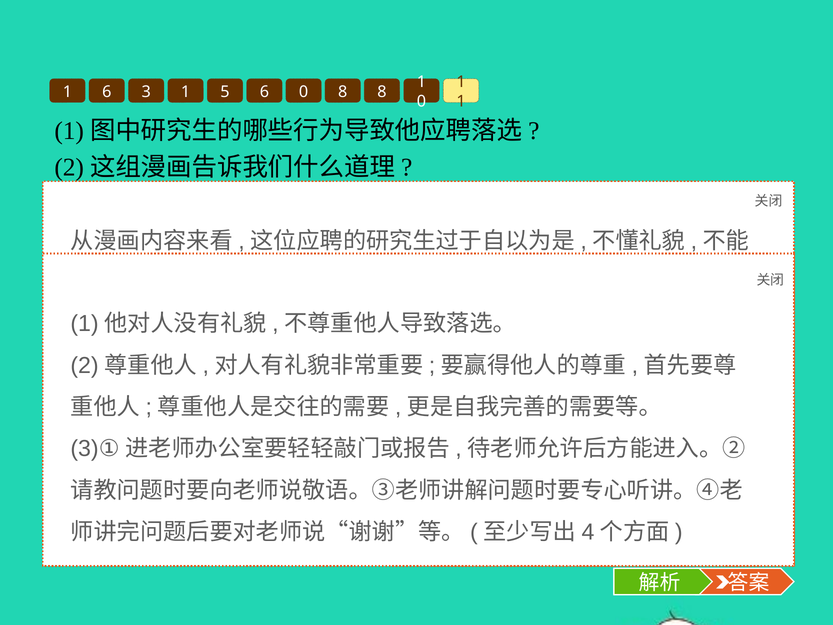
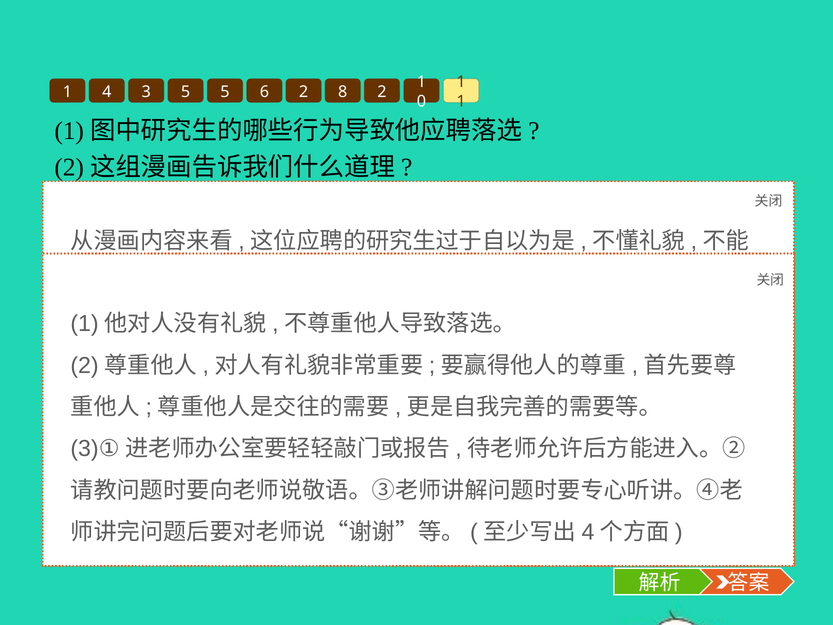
1 6: 6 -> 4
3 1: 1 -> 5
6 0: 0 -> 2
8 8: 8 -> 2
